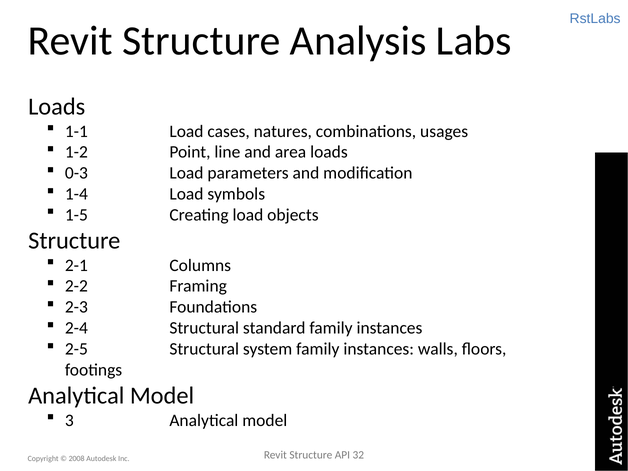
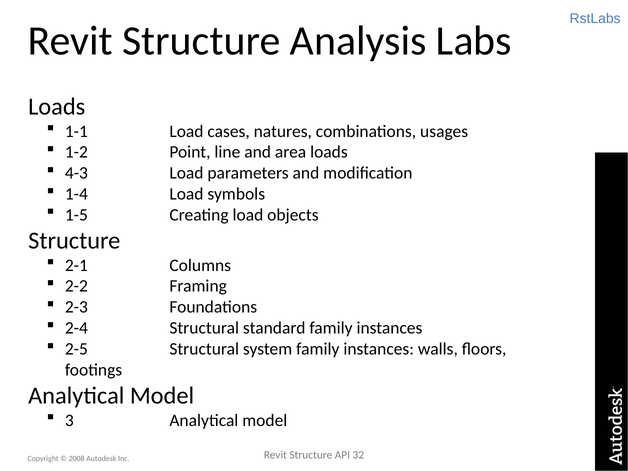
0-3: 0-3 -> 4-3
